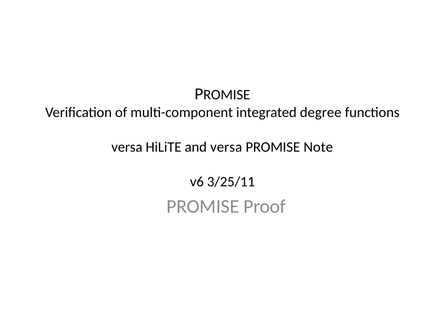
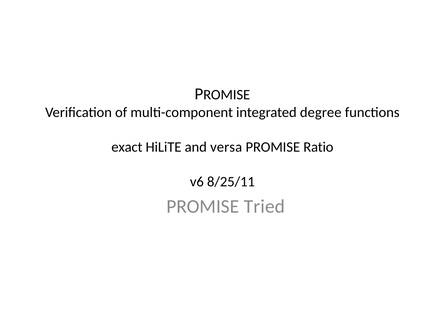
versa at (127, 147): versa -> exact
Note: Note -> Ratio
3/25/11: 3/25/11 -> 8/25/11
Proof: Proof -> Tried
